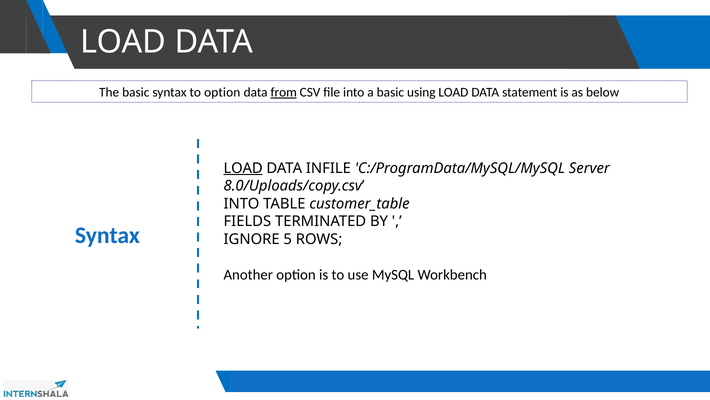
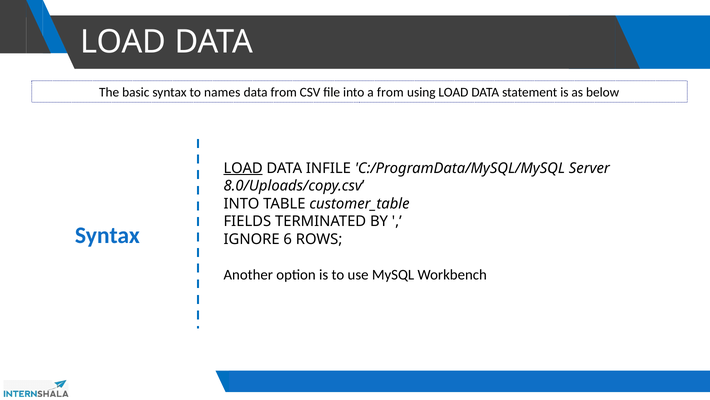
to option: option -> names
from at (284, 92) underline: present -> none
a basic: basic -> from
5: 5 -> 6
